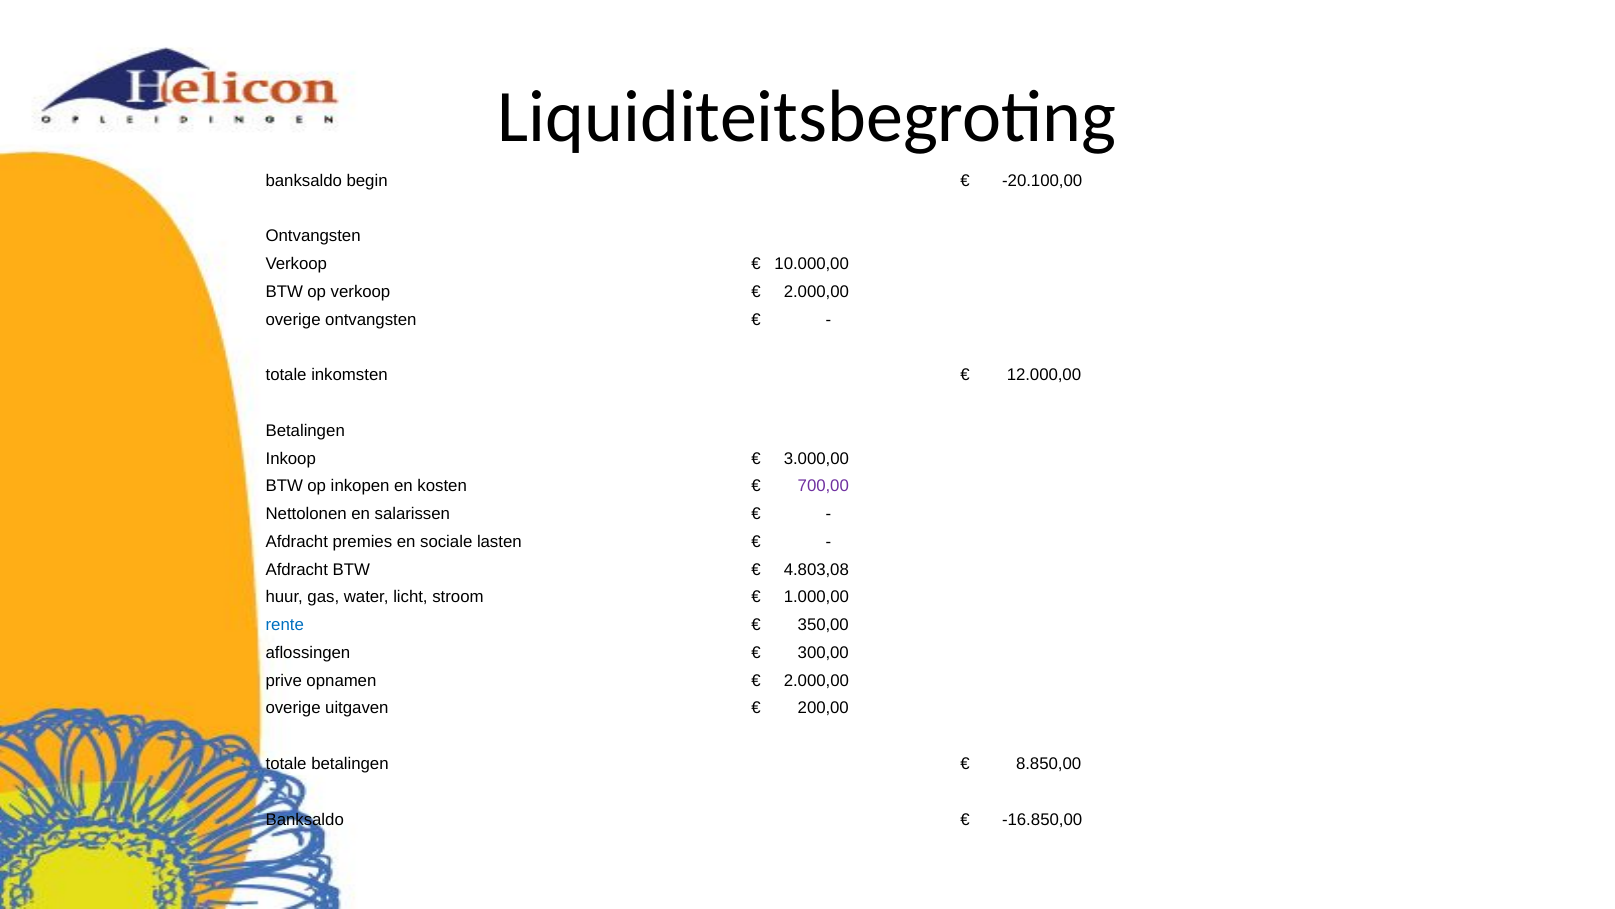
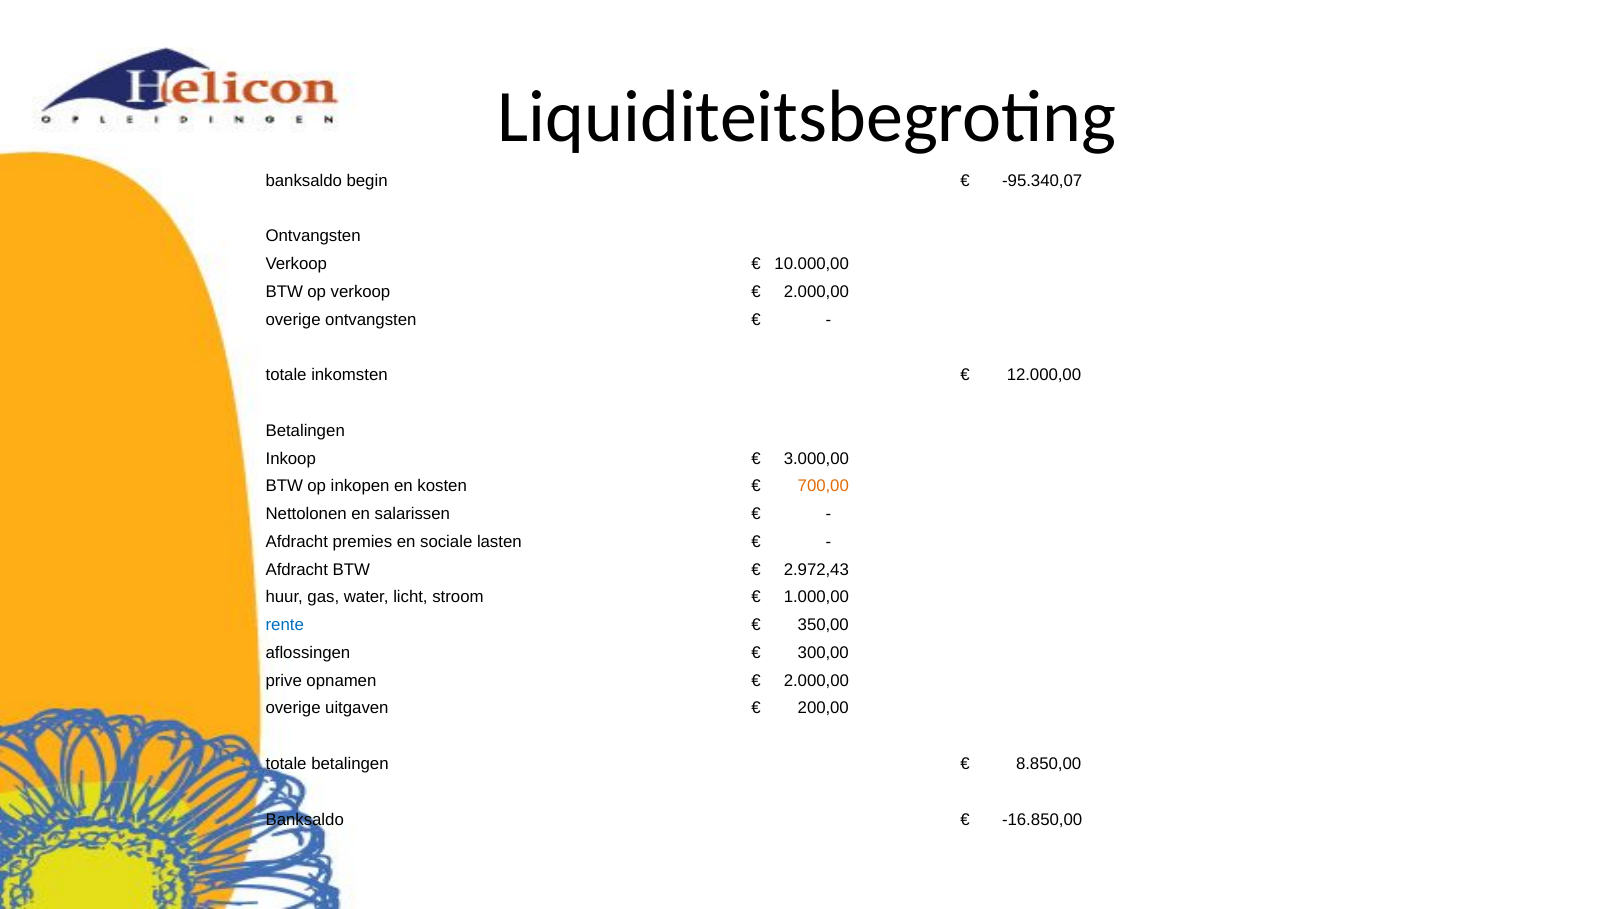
-20.100,00: -20.100,00 -> -95.340,07
700,00 colour: purple -> orange
4.803,08: 4.803,08 -> 2.972,43
